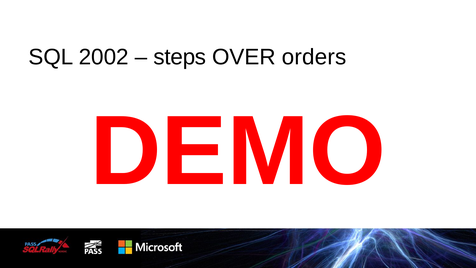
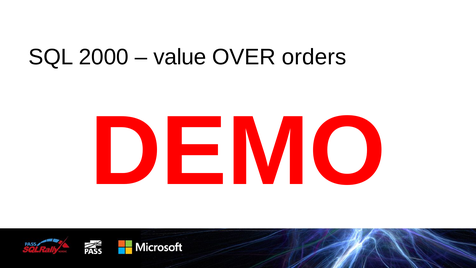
2002: 2002 -> 2000
steps: steps -> value
